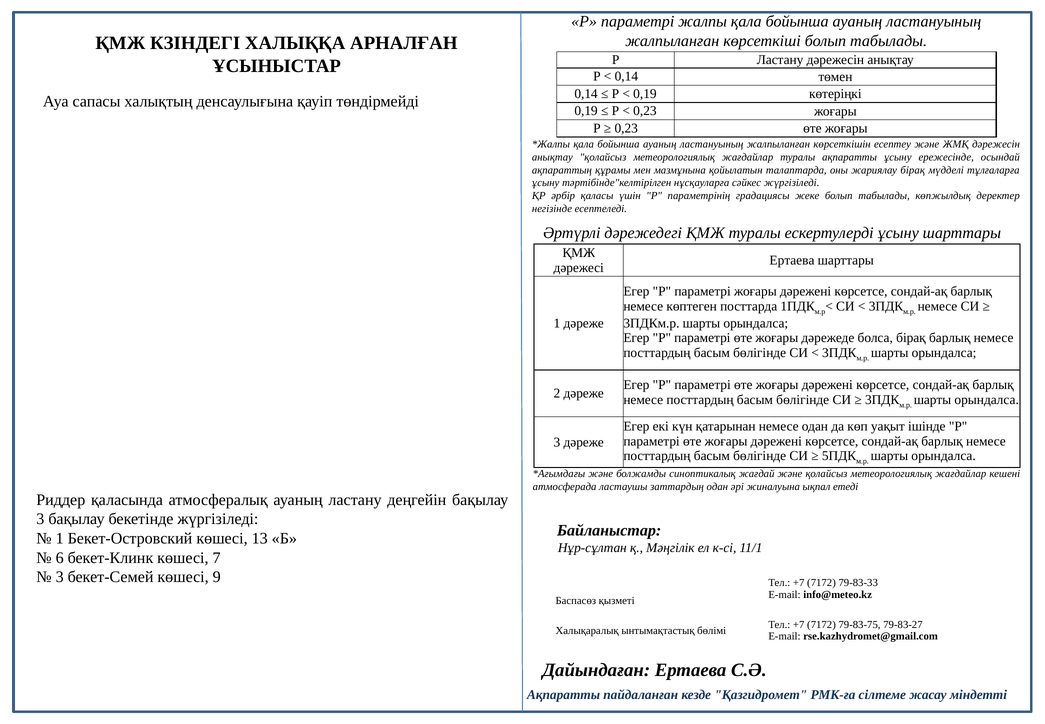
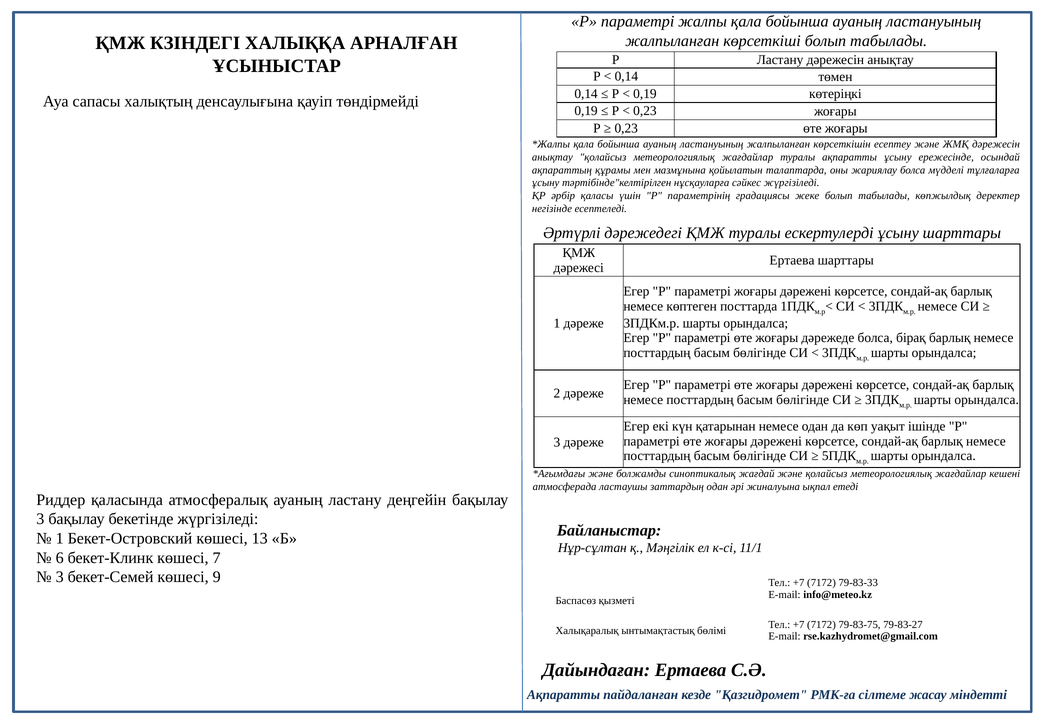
жариялау бірақ: бірақ -> болса
